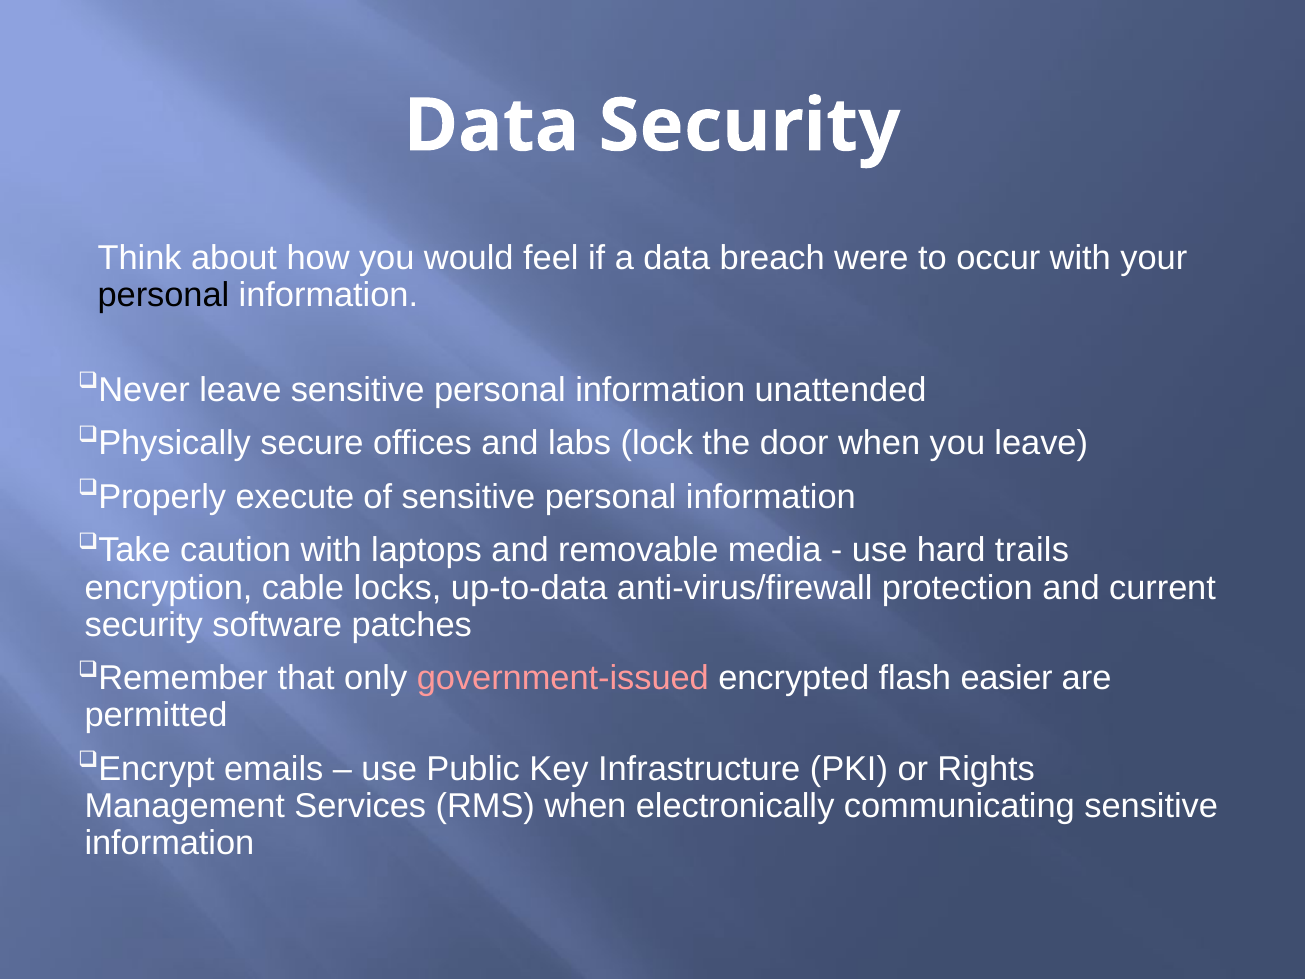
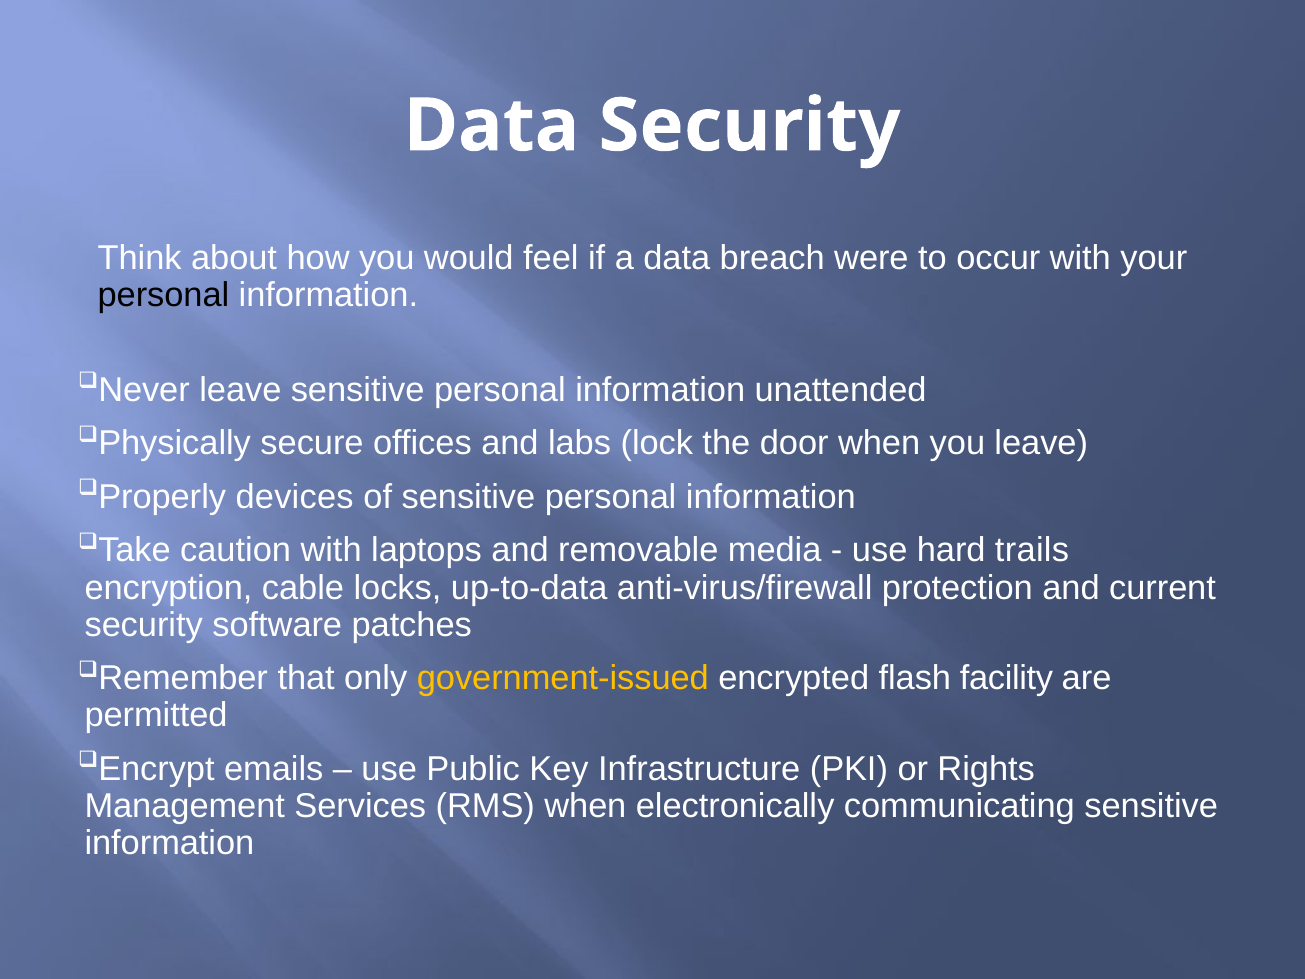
execute: execute -> devices
government-issued colour: pink -> yellow
easier: easier -> facility
